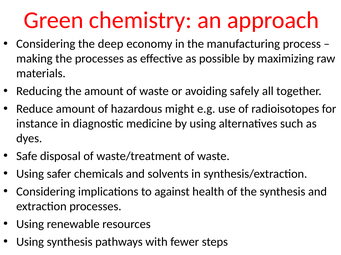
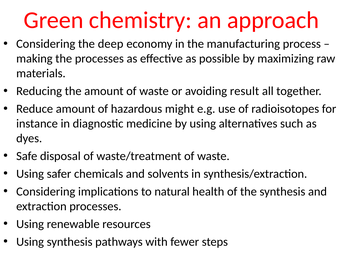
safely: safely -> result
against: against -> natural
